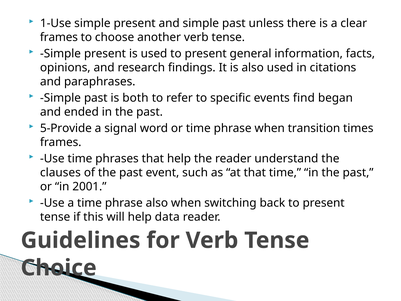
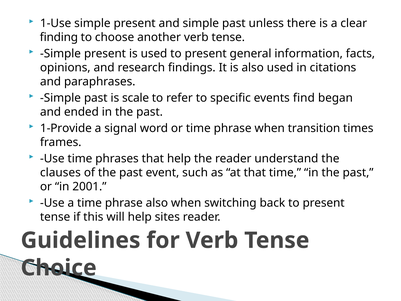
frames at (59, 37): frames -> finding
both: both -> scale
5-Provide: 5-Provide -> 1-Provide
data: data -> sites
